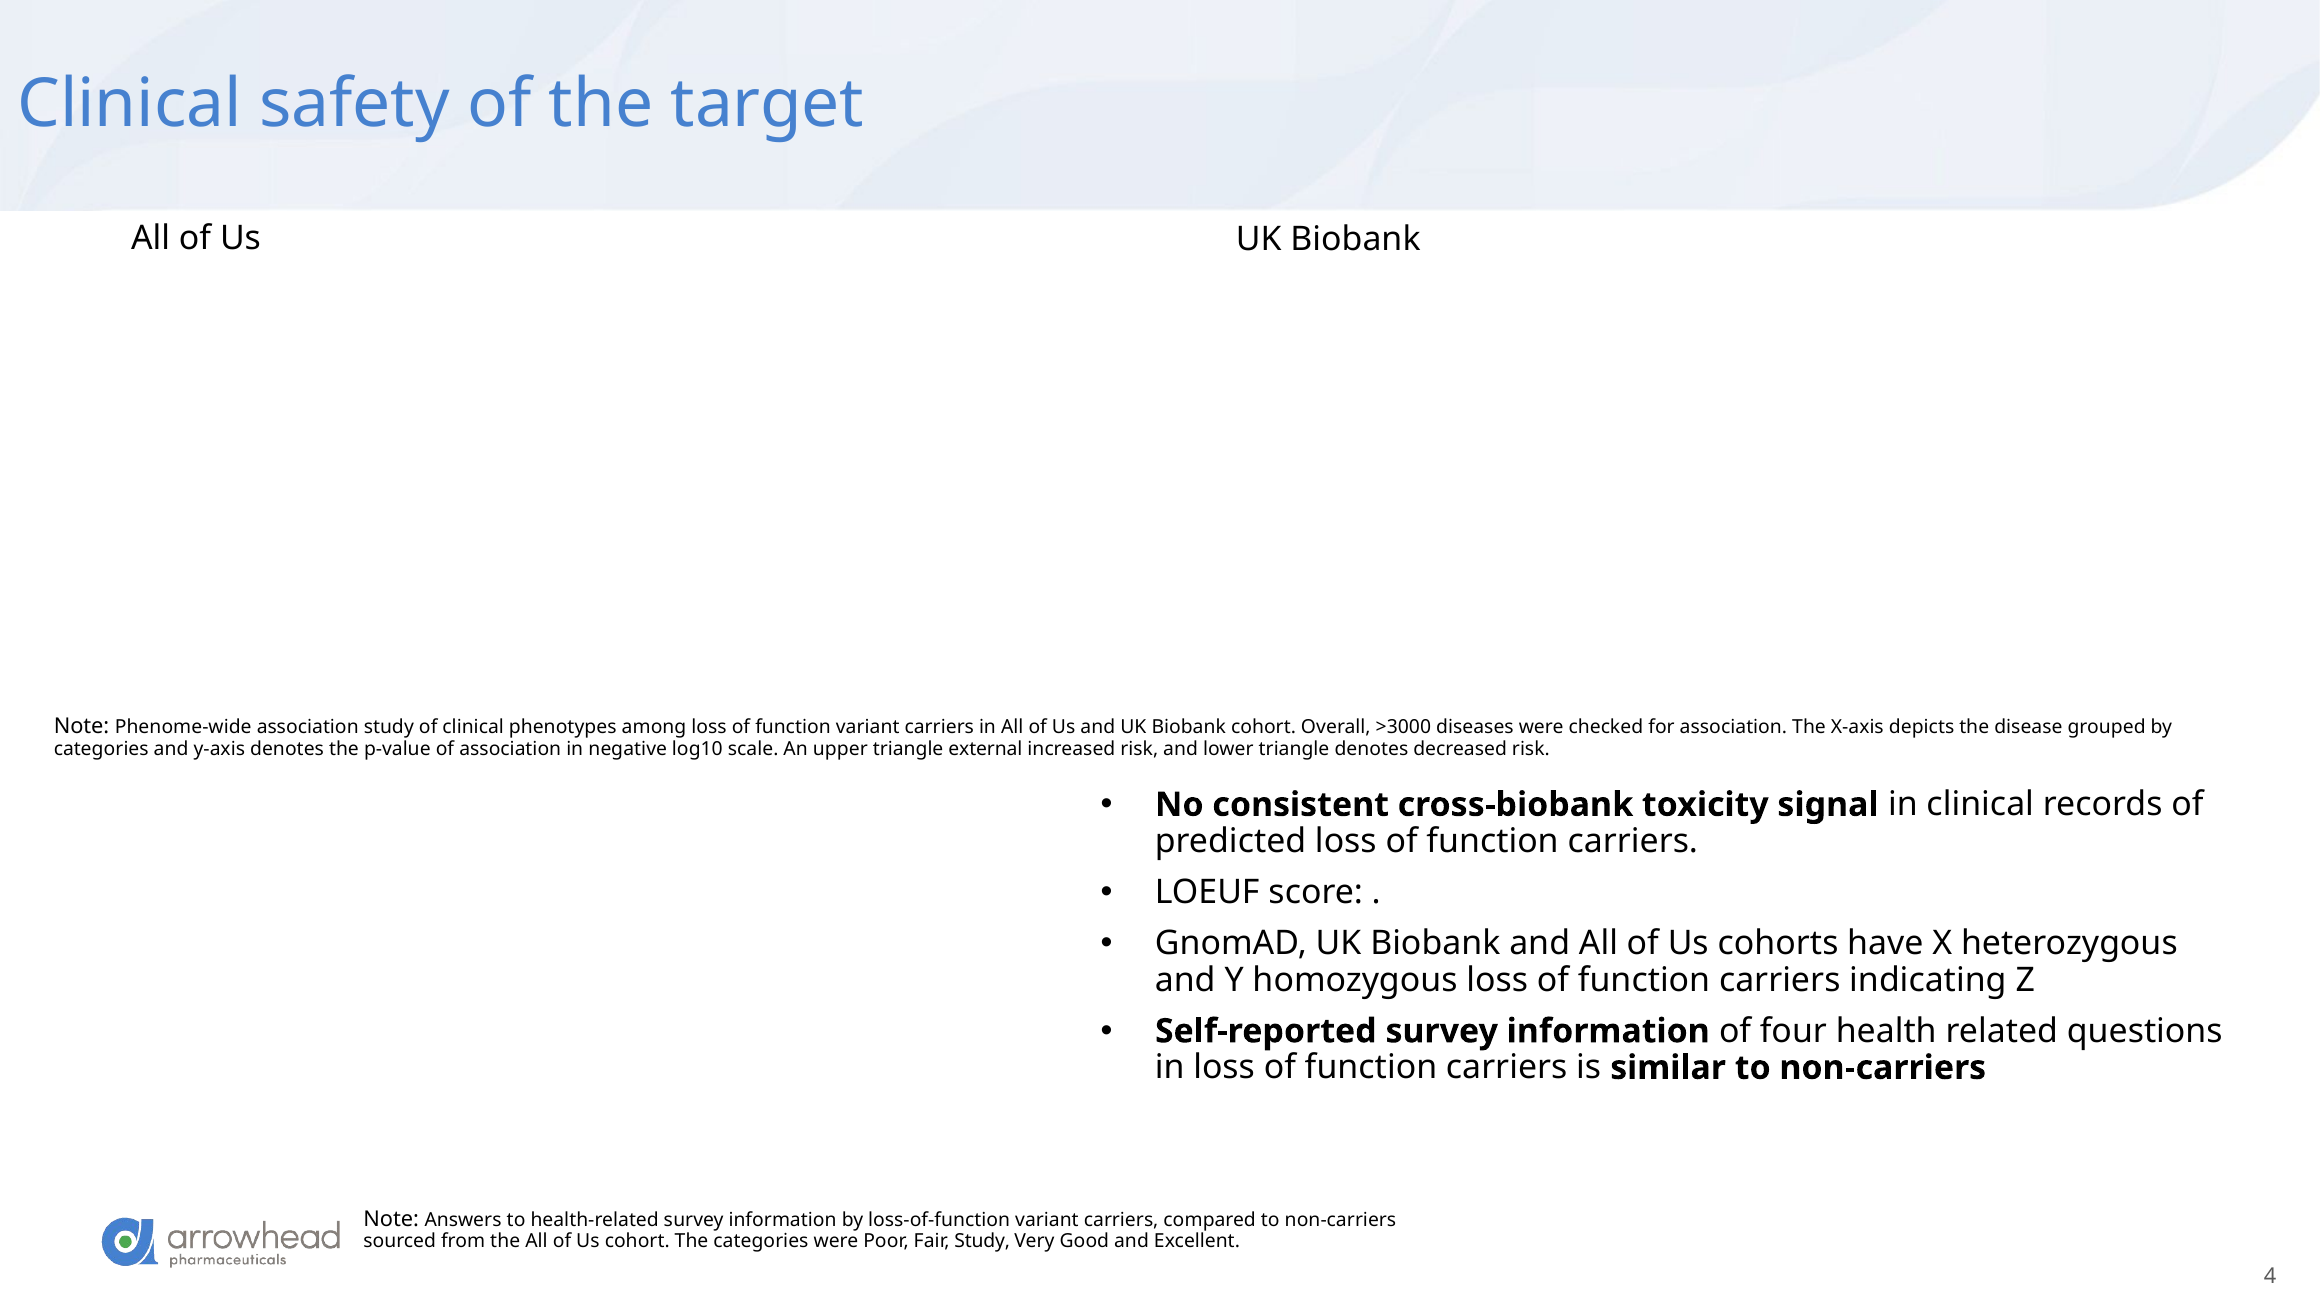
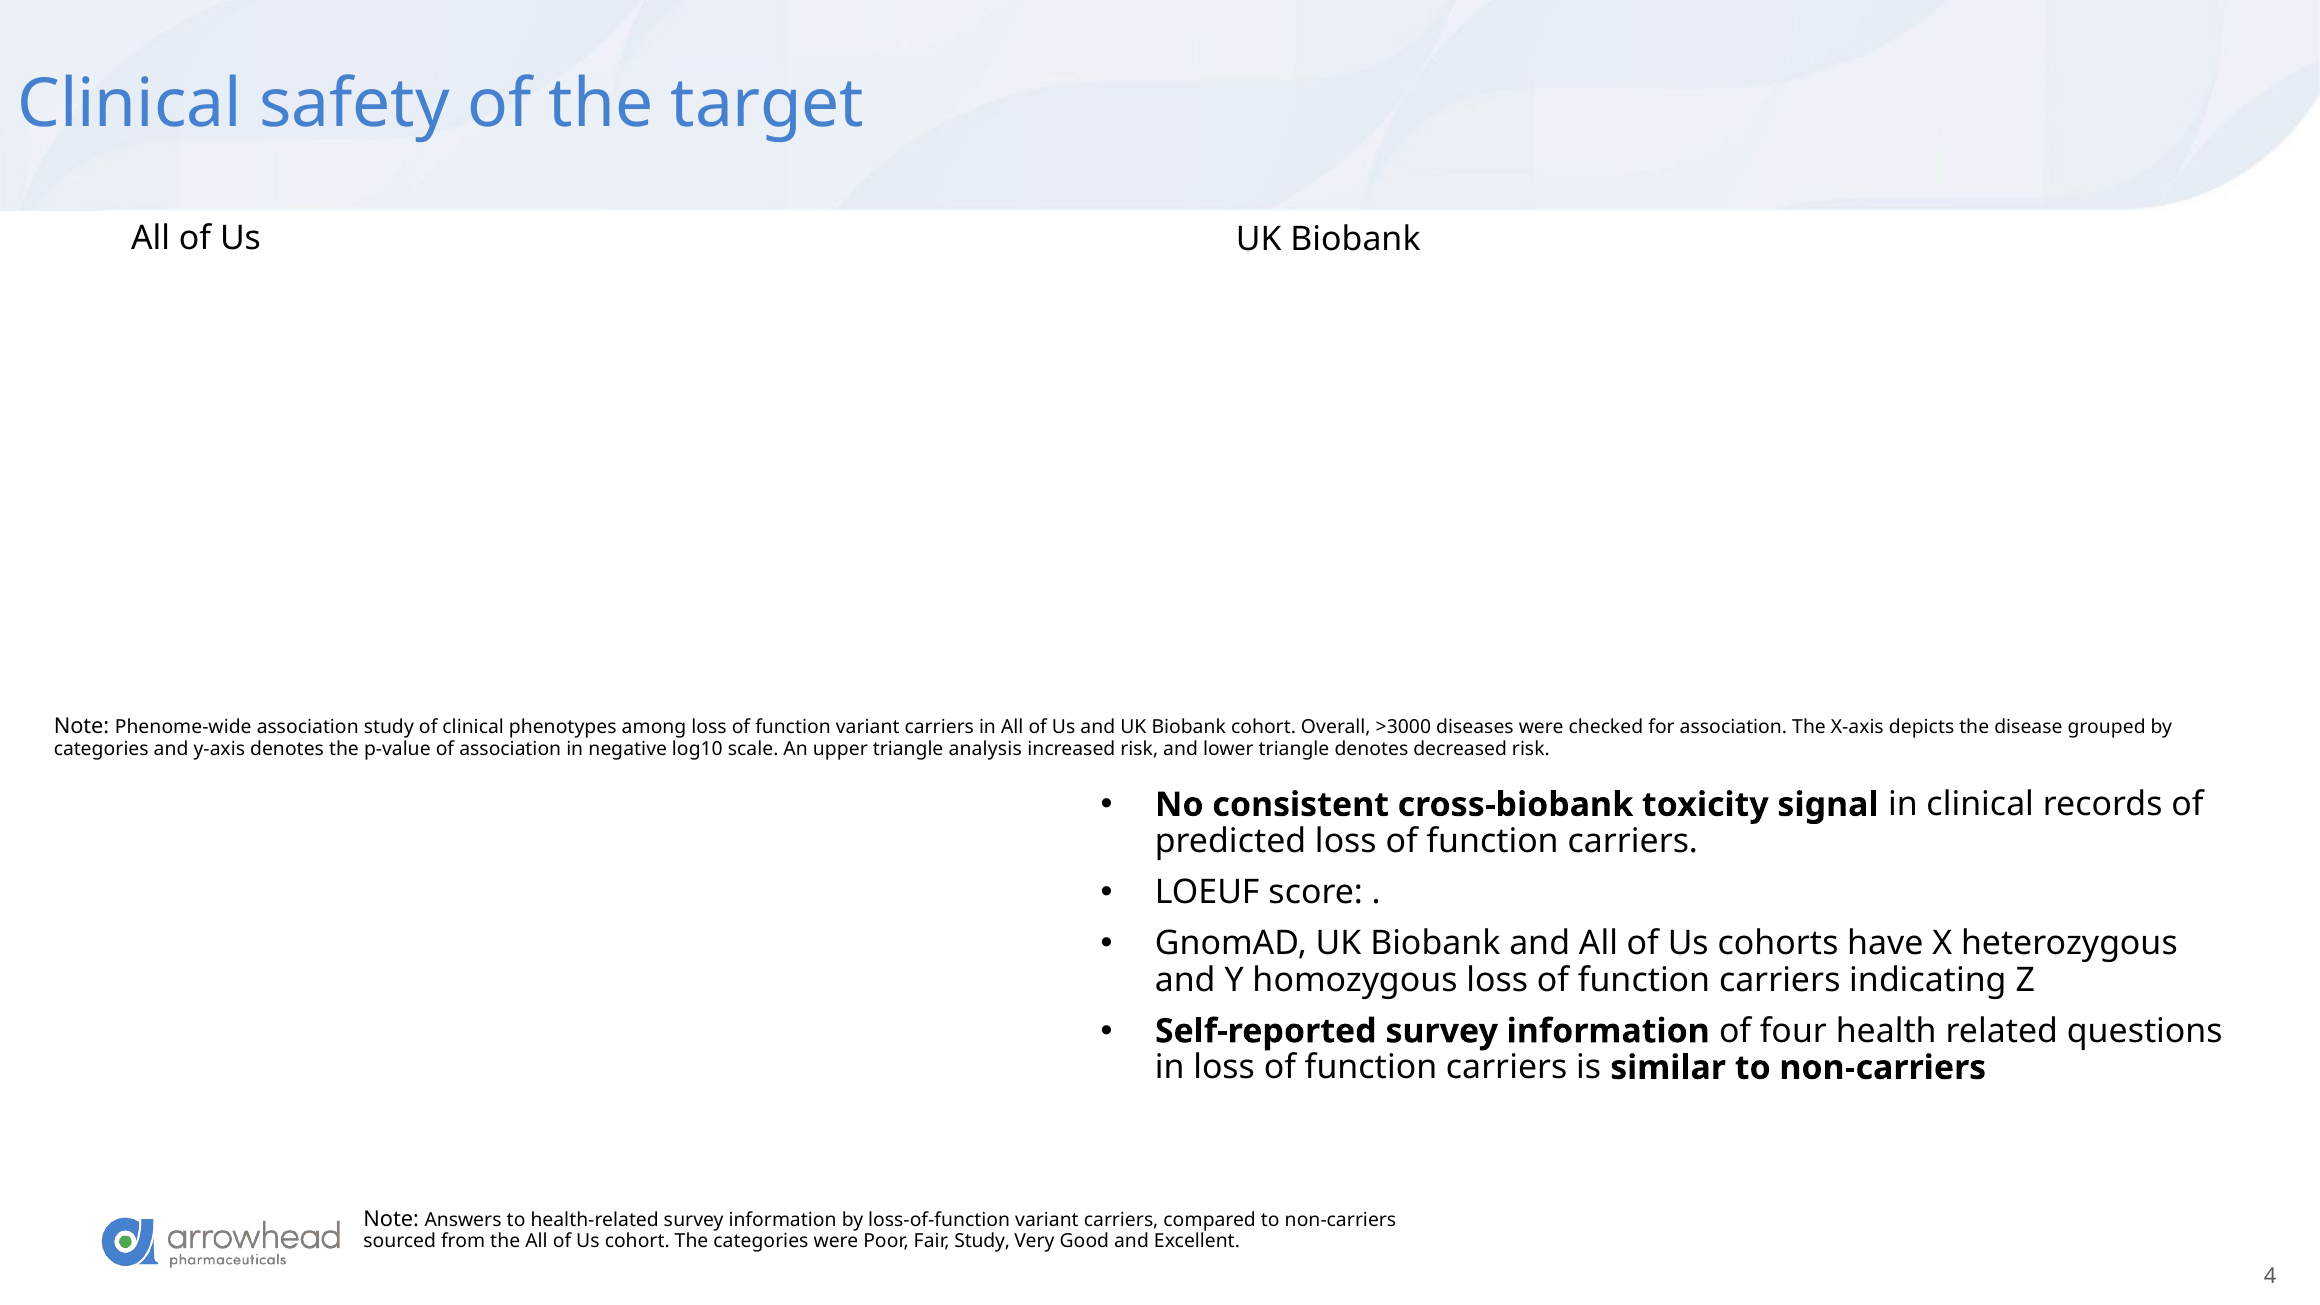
external: external -> analysis
